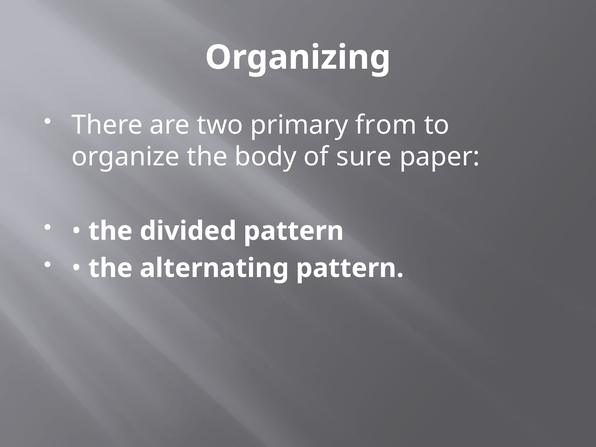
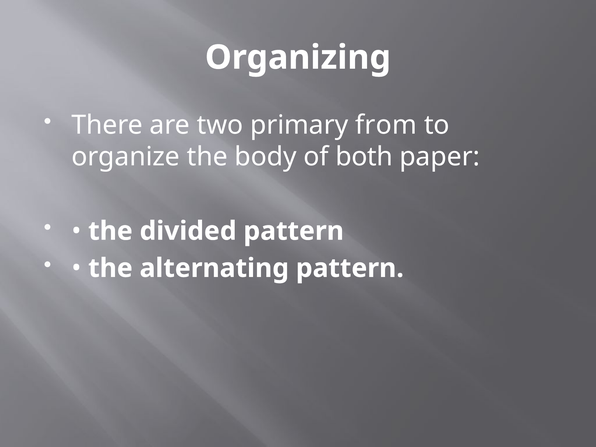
sure: sure -> both
